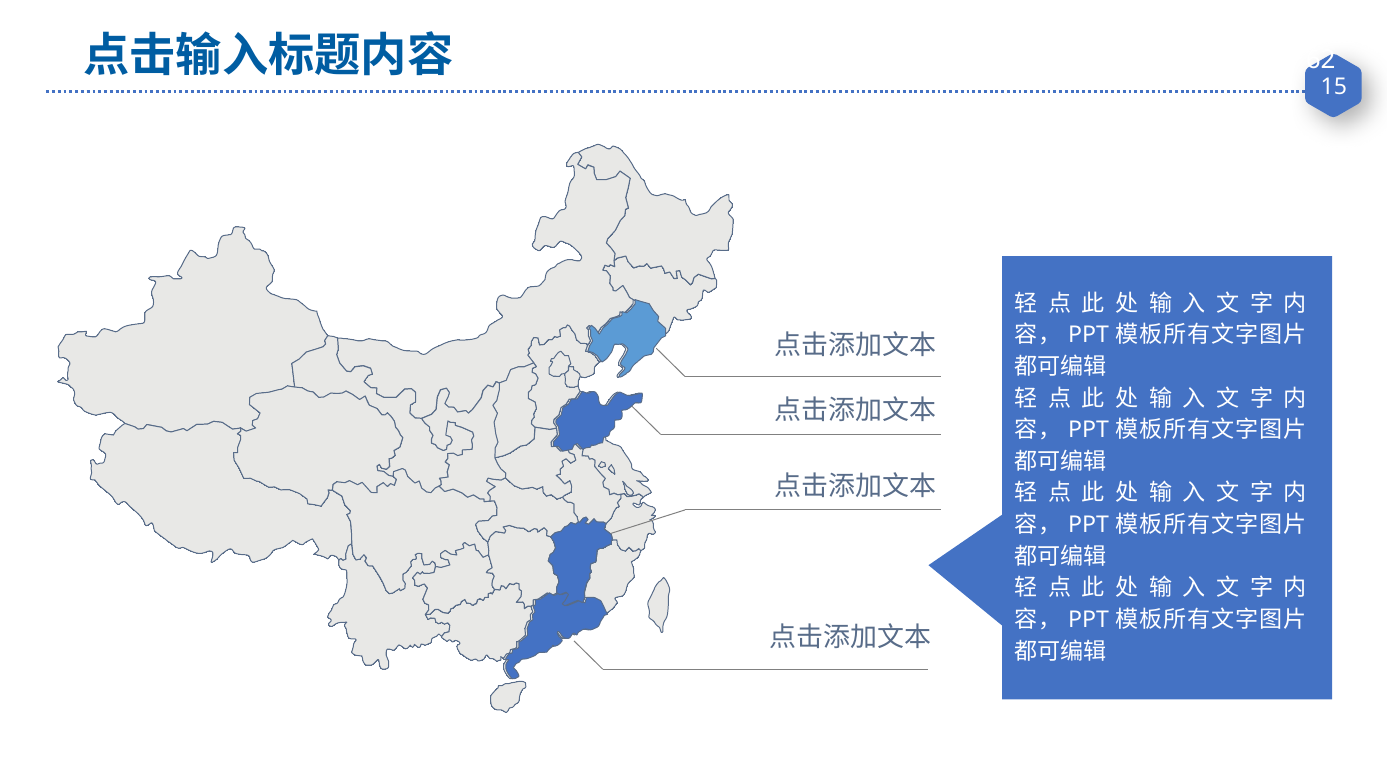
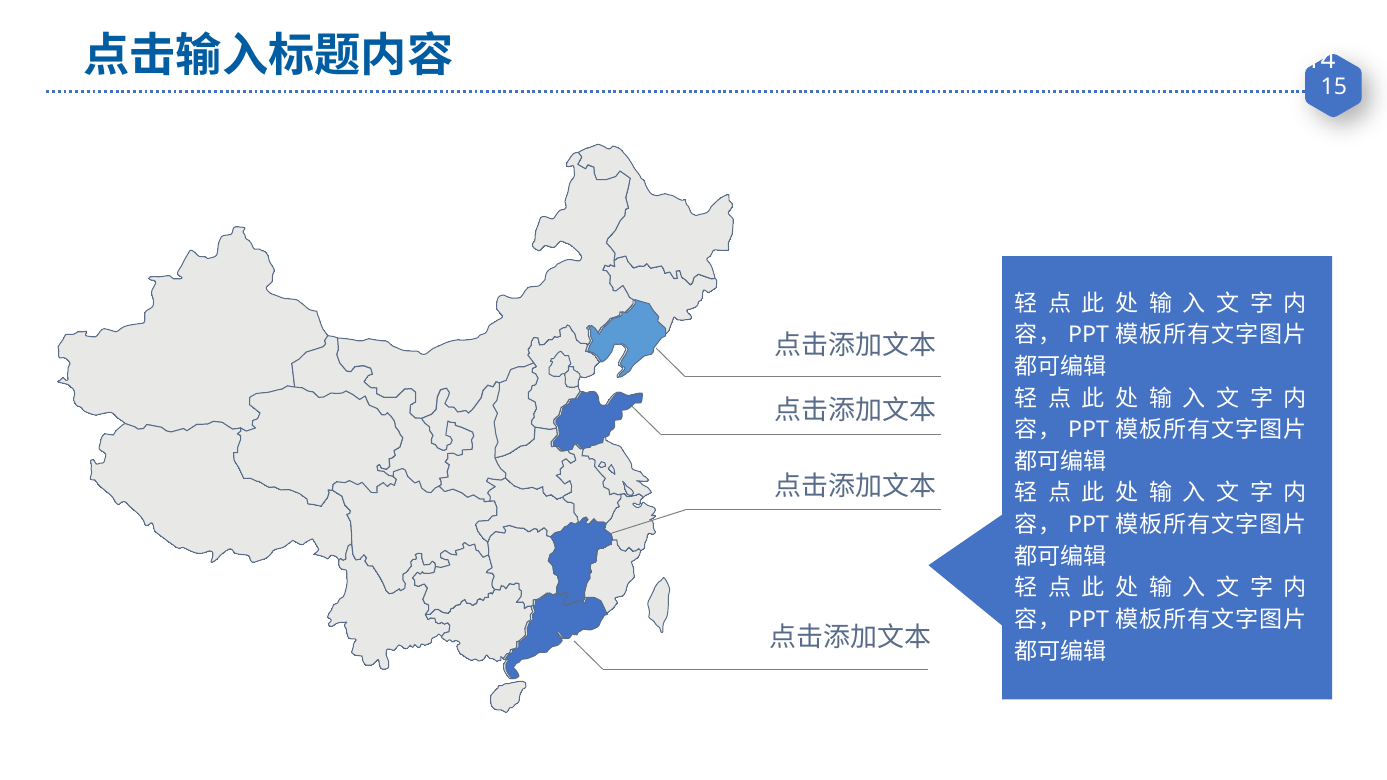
62: 62 -> 14
